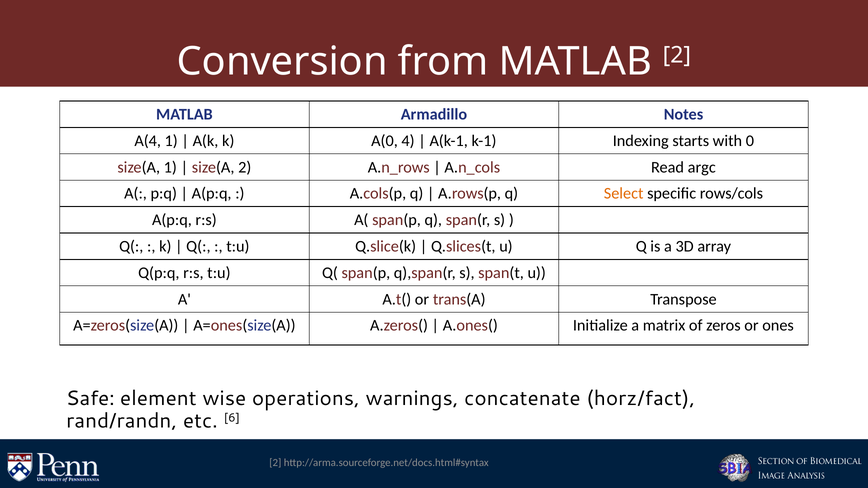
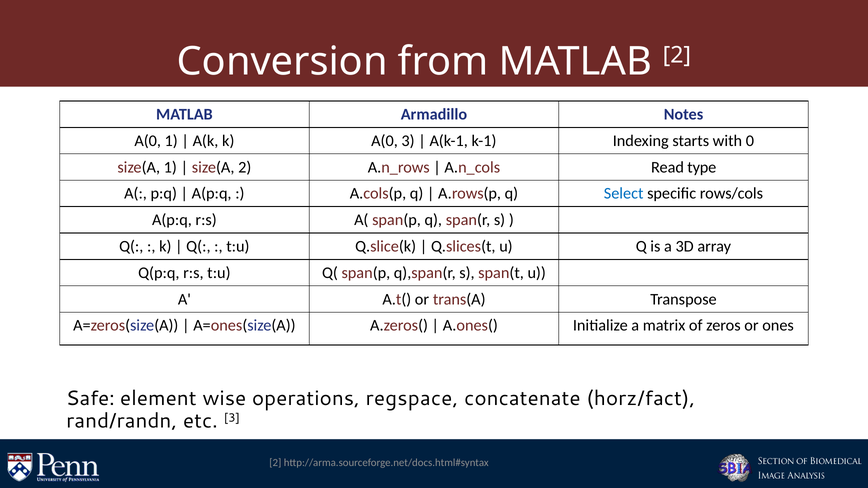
A(4 at (148, 141): A(4 -> A(0
A(0 4: 4 -> 3
argc: argc -> type
Select colour: orange -> blue
warnings: warnings -> regspace
etc 6: 6 -> 3
